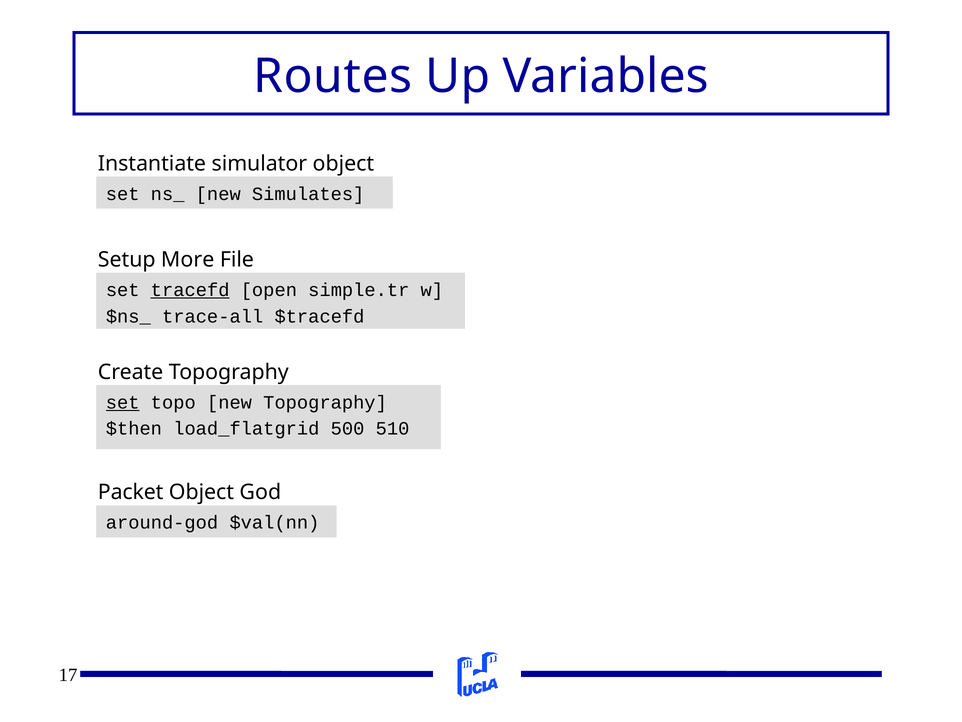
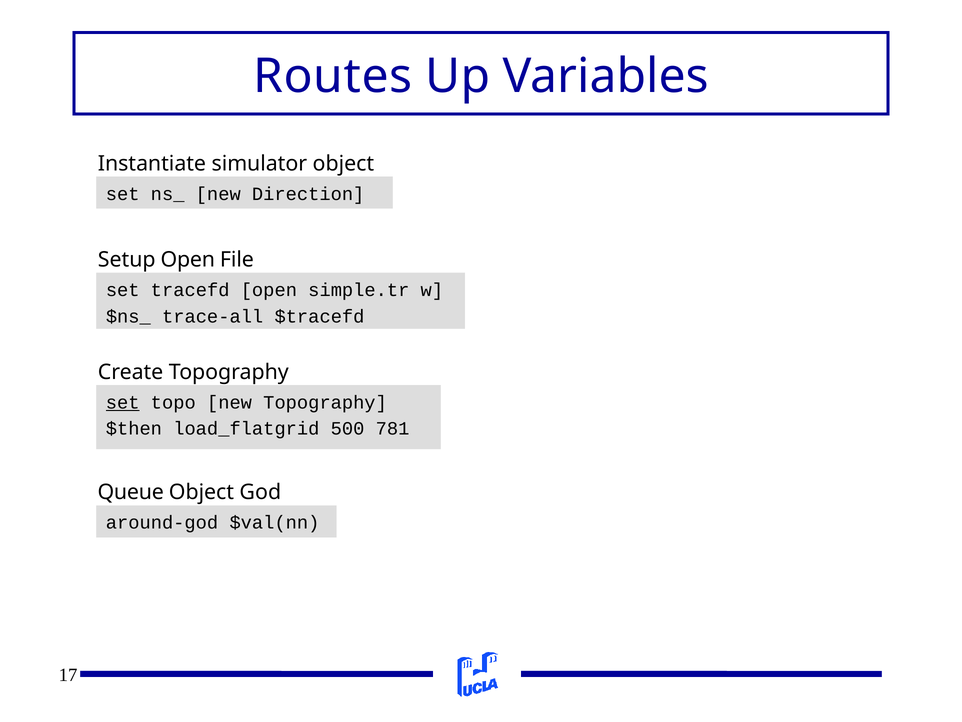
Simulates: Simulates -> Direction
Setup More: More -> Open
tracefd underline: present -> none
510: 510 -> 781
Packet: Packet -> Queue
